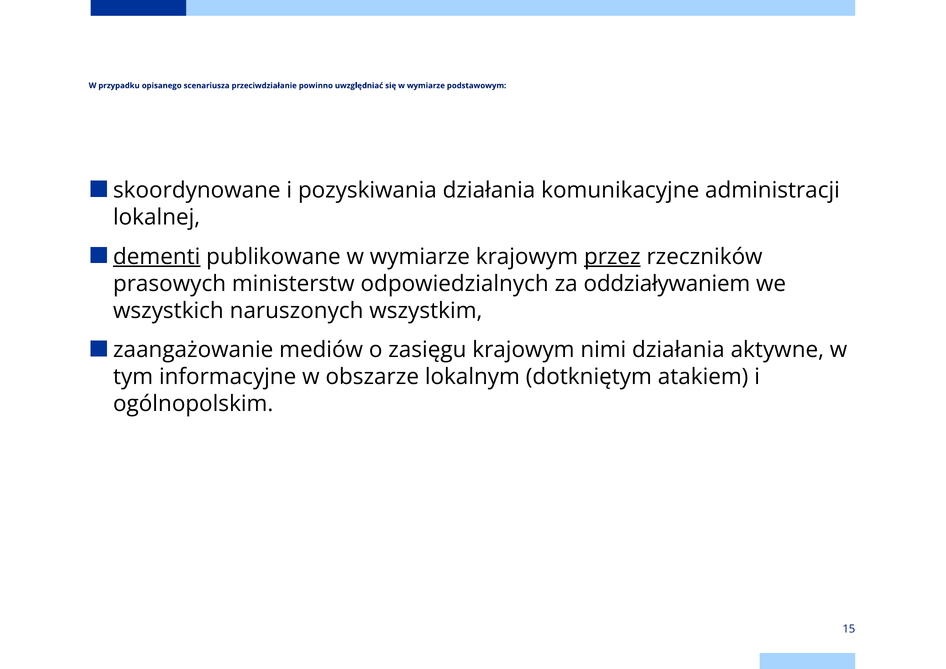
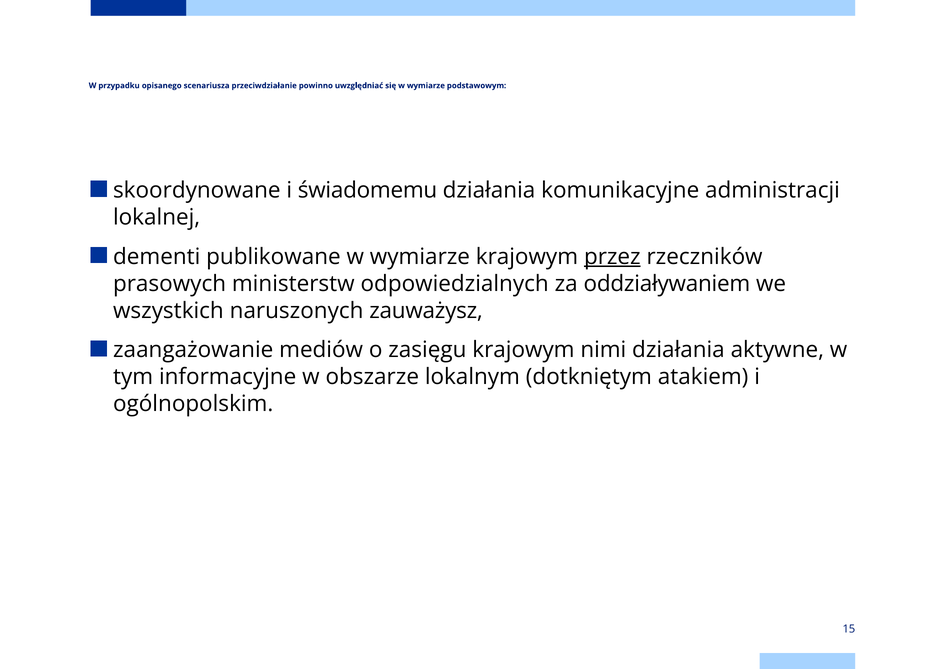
pozyskiwania: pozyskiwania -> świadomemu
dementi underline: present -> none
wszystkim: wszystkim -> zauważysz
